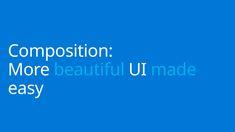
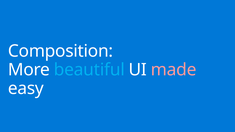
made colour: light blue -> pink
